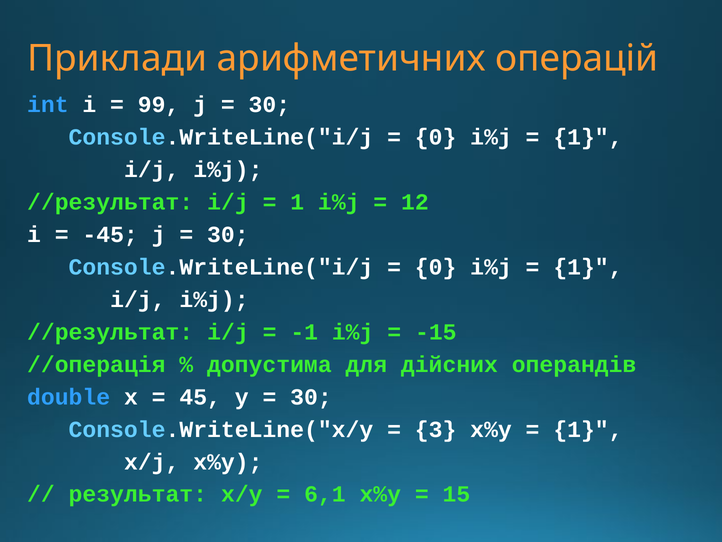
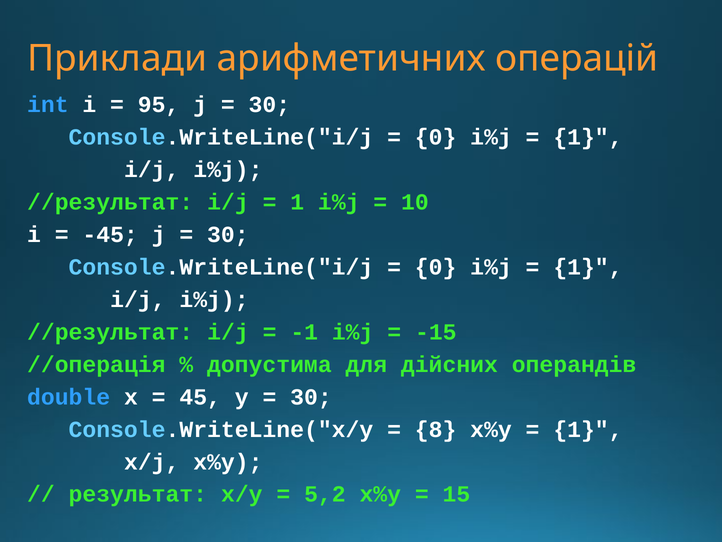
99: 99 -> 95
12: 12 -> 10
3: 3 -> 8
6,1: 6,1 -> 5,2
